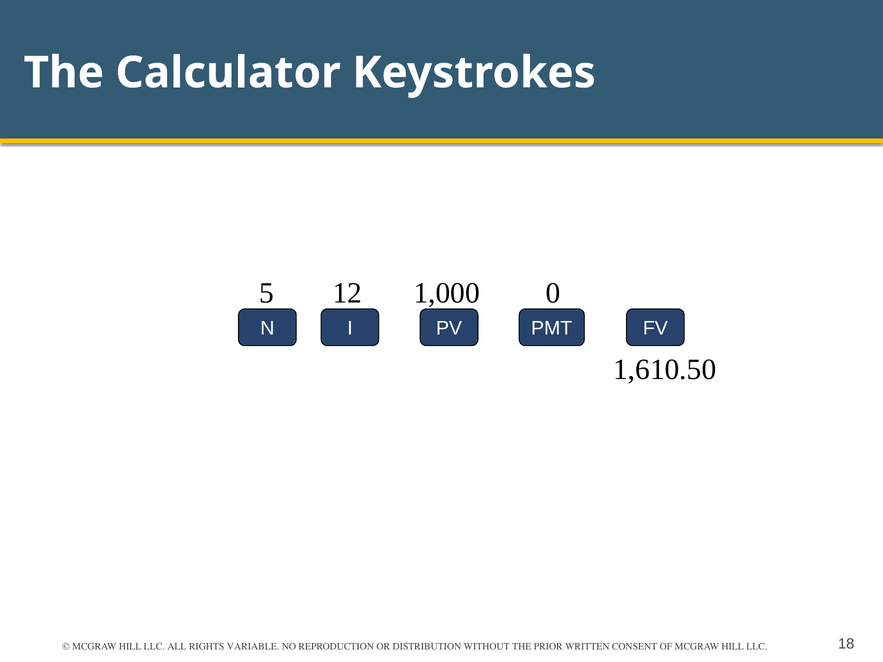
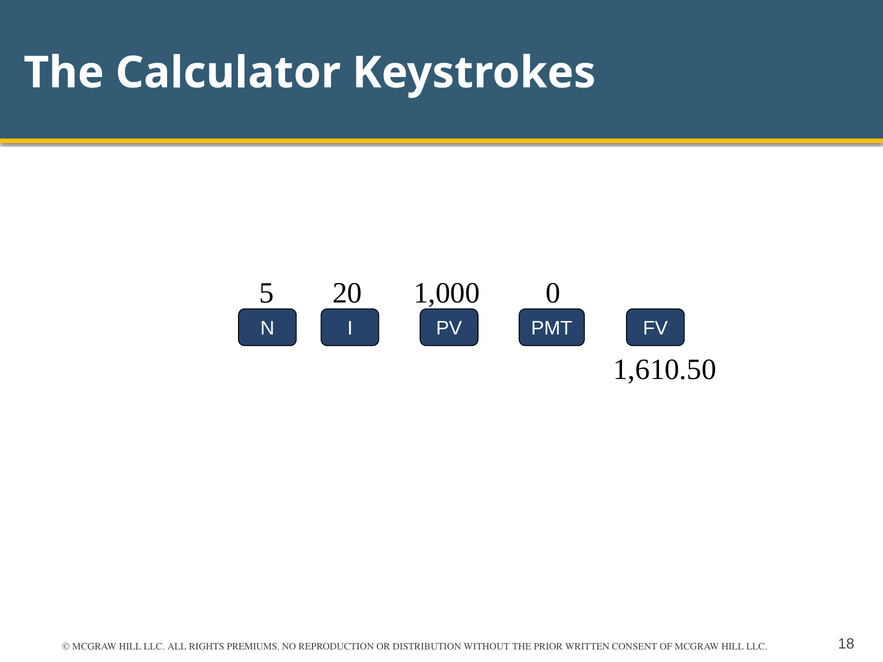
12: 12 -> 20
VARIABLE: VARIABLE -> PREMIUMS
